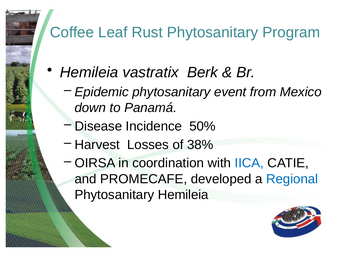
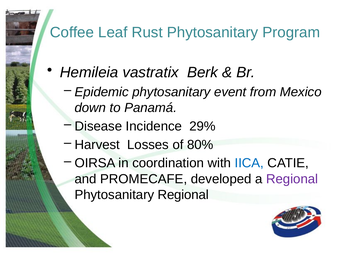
50%: 50% -> 29%
38%: 38% -> 80%
Regional at (292, 179) colour: blue -> purple
Phytosanitary Hemileia: Hemileia -> Regional
